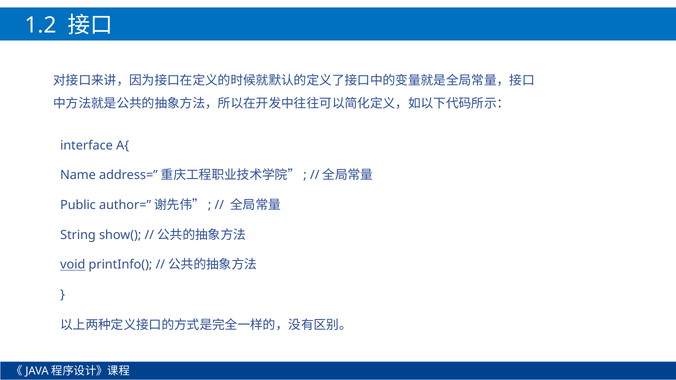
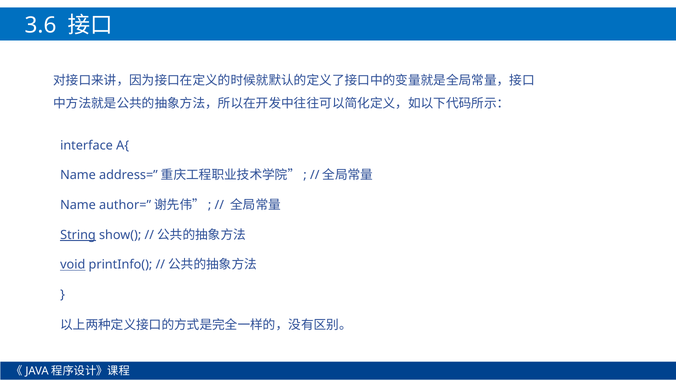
1.2: 1.2 -> 3.6
Public at (78, 205): Public -> Name
String underline: none -> present
